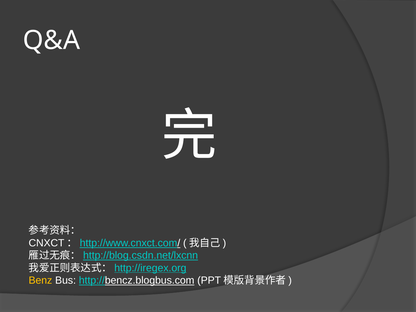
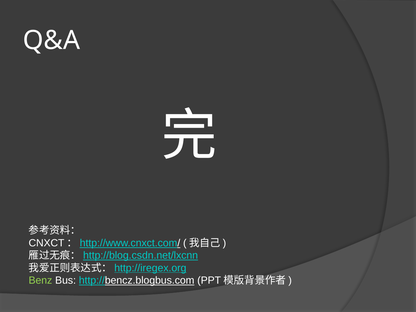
Benz colour: yellow -> light green
